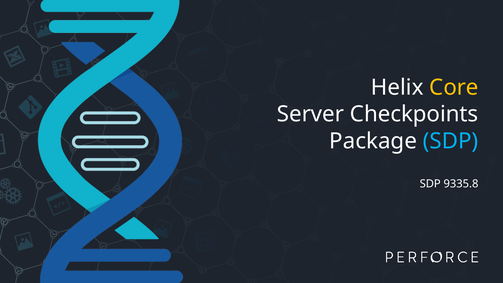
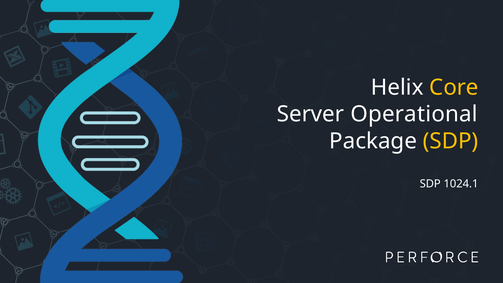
Checkpoints: Checkpoints -> Operational
SDP at (451, 141) colour: light blue -> yellow
9335.8: 9335.8 -> 1024.1
